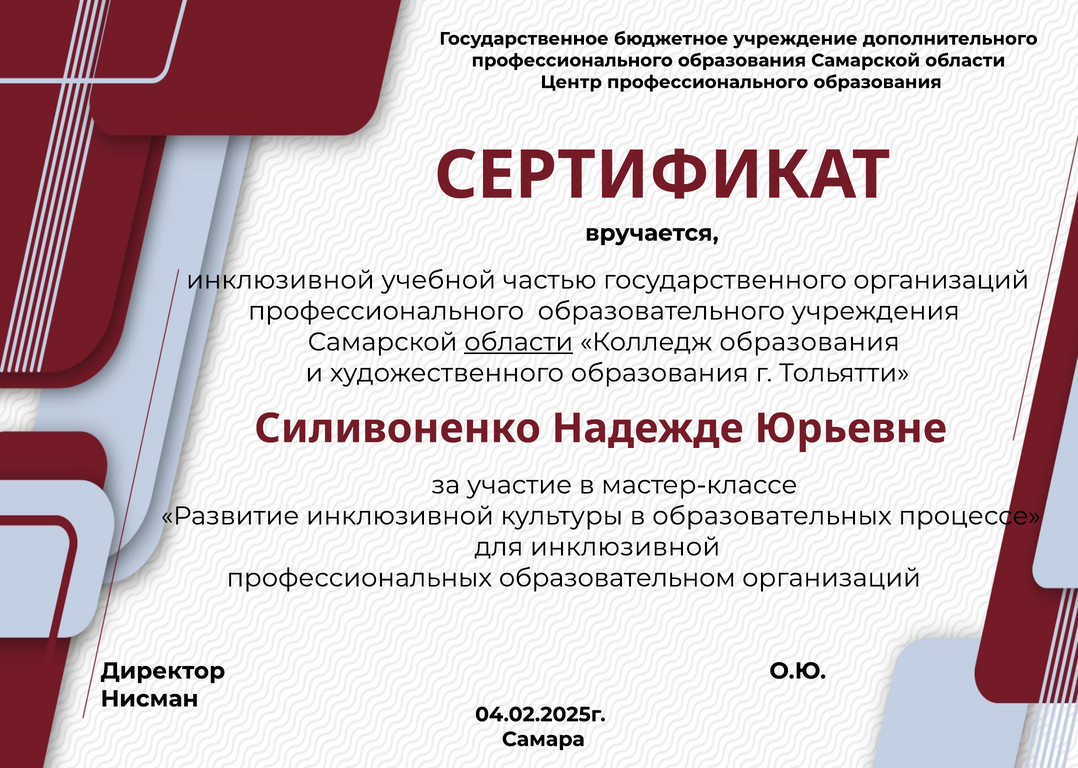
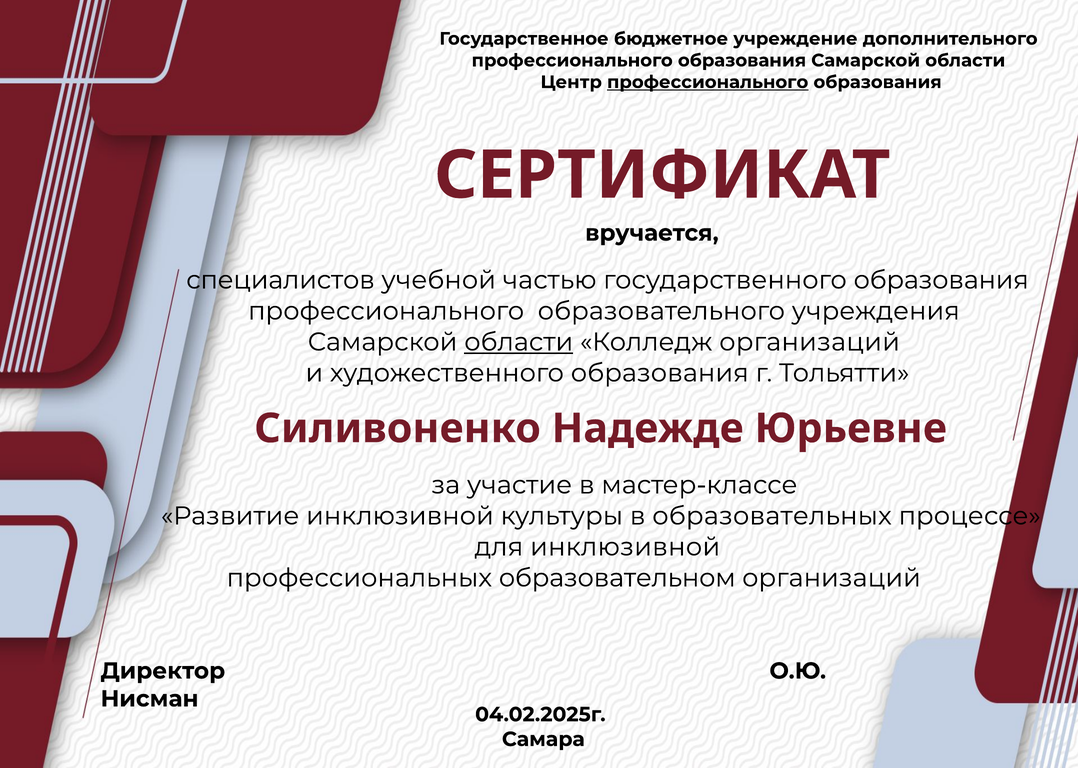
профессионального at (708, 82) underline: none -> present
инклюзивной at (280, 280): инклюзивной -> специалистов
государственного организаций: организаций -> образования
Колледж образования: образования -> организаций
